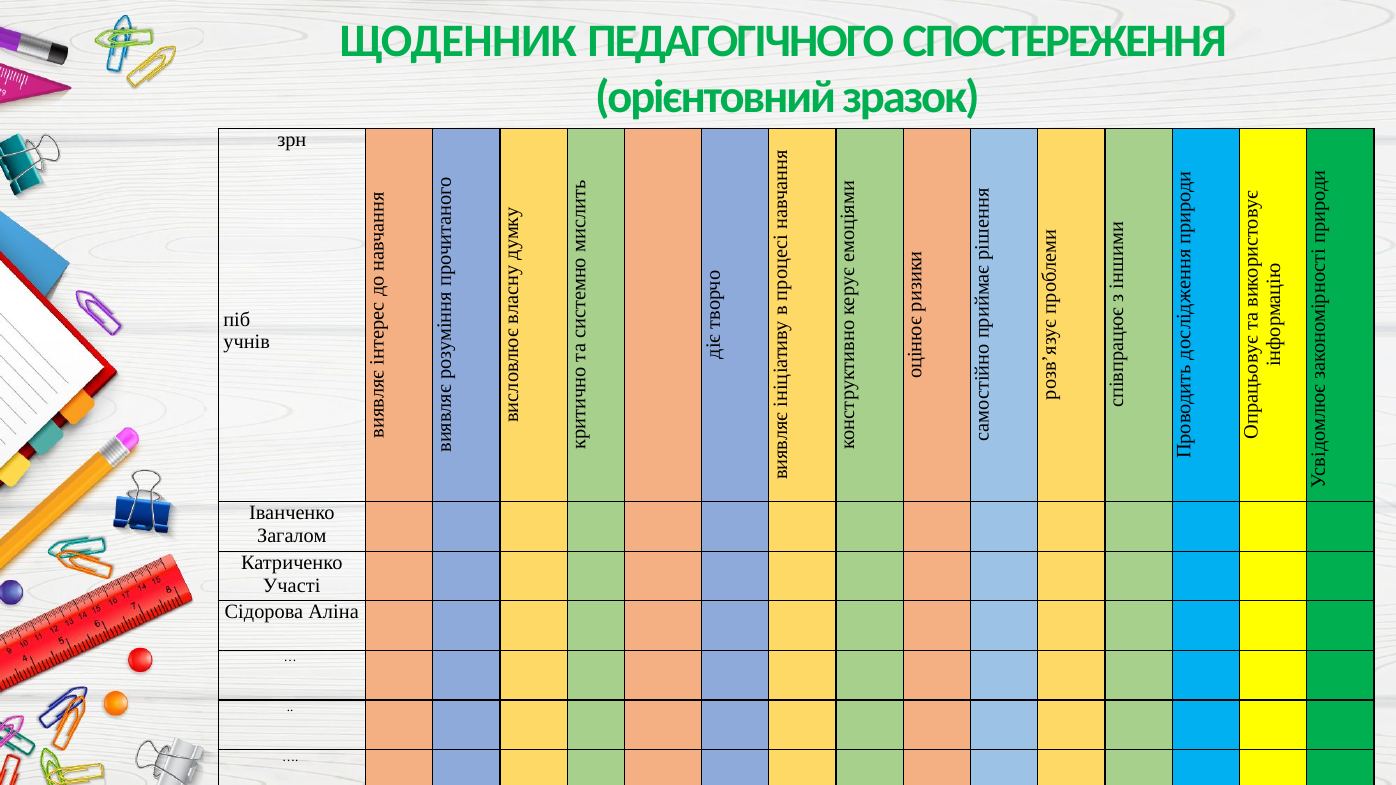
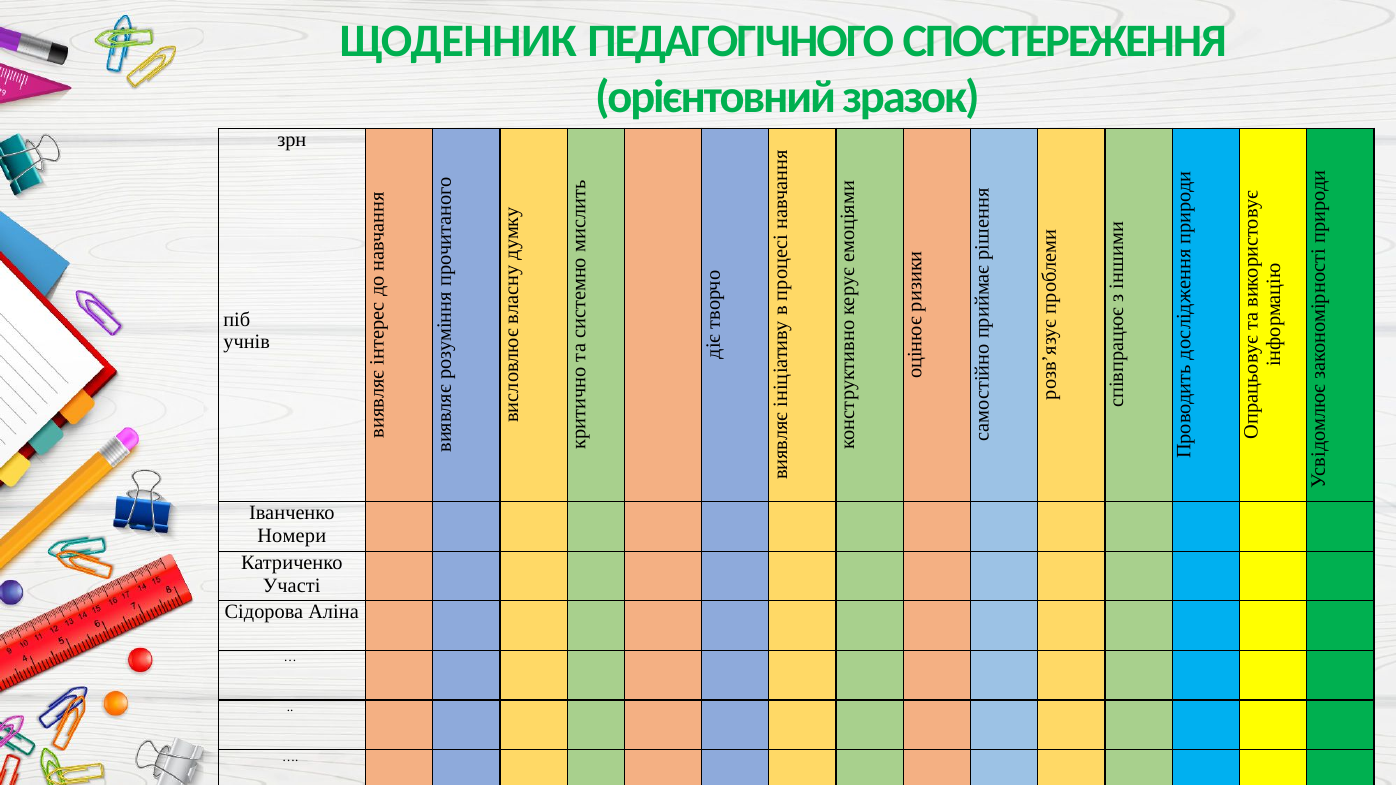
Загалом: Загалом -> Номери
